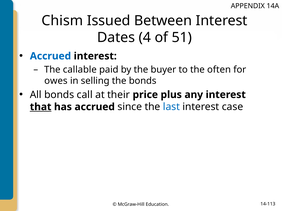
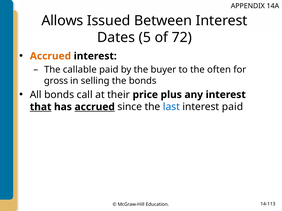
Chism: Chism -> Allows
4: 4 -> 5
51: 51 -> 72
Accrued at (50, 56) colour: blue -> orange
owes: owes -> gross
accrued at (95, 107) underline: none -> present
interest case: case -> paid
